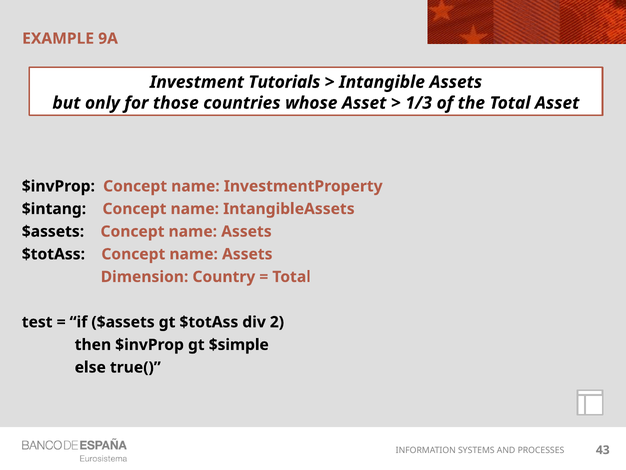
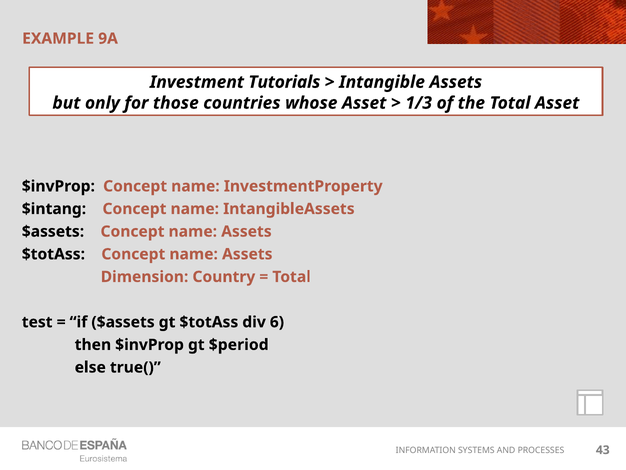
2: 2 -> 6
$simple: $simple -> $period
